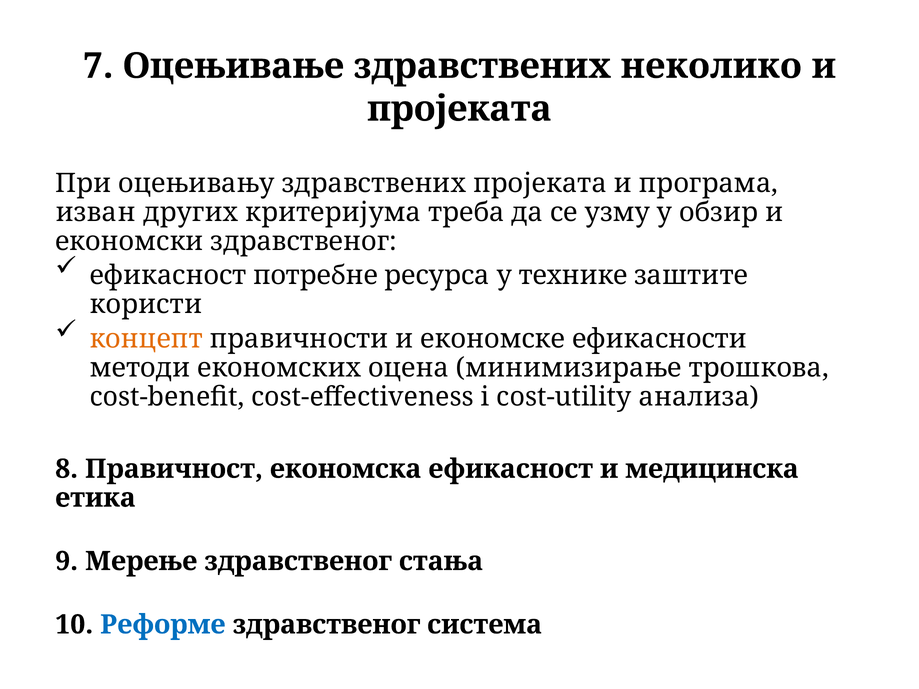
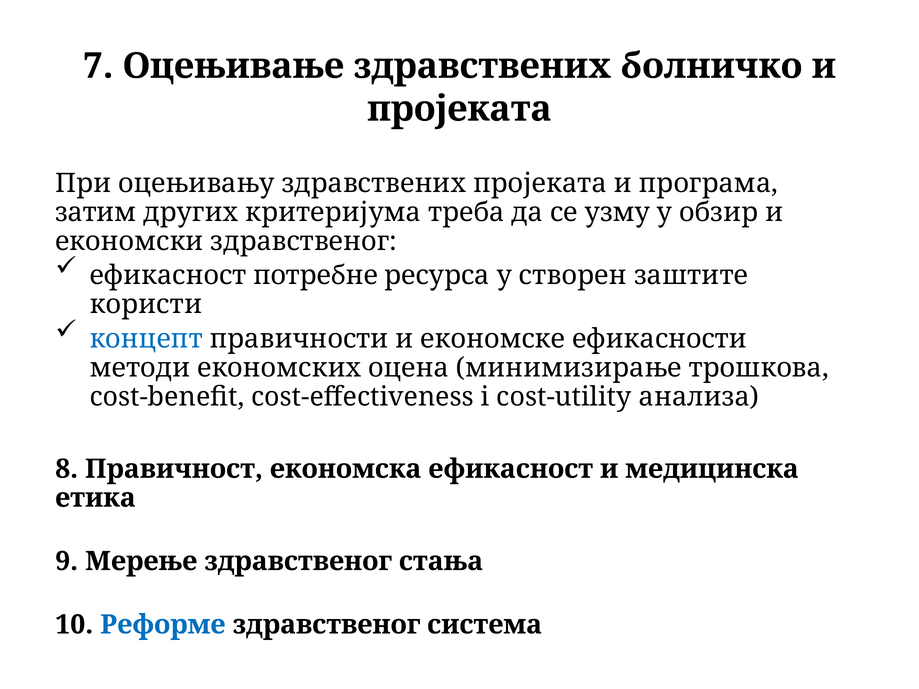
неколико: неколико -> болничко
изван: изван -> затим
технике: технике -> створен
концепт colour: orange -> blue
